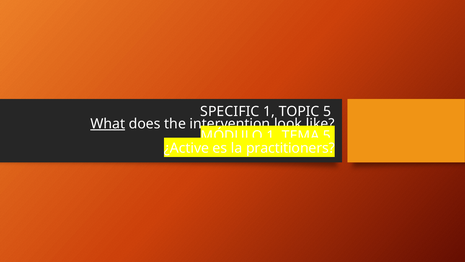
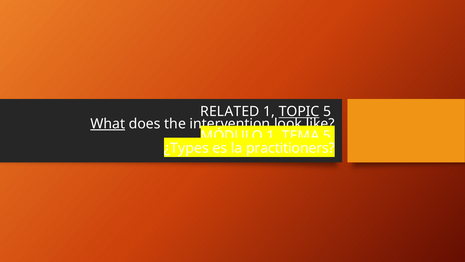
SPECIFIC: SPECIFIC -> RELATED
TOPIC underline: none -> present
¿Active: ¿Active -> ¿Types
